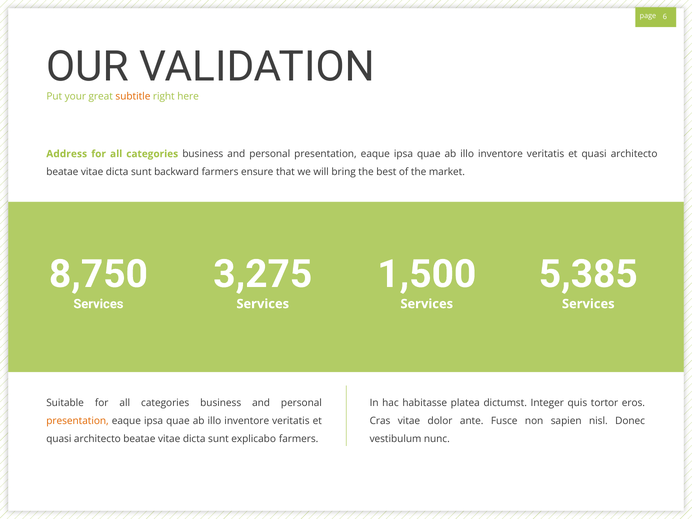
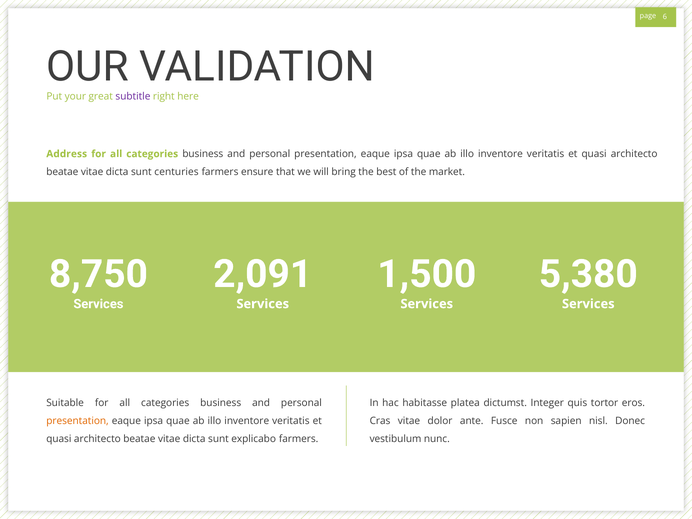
subtitle colour: orange -> purple
backward: backward -> centuries
3,275: 3,275 -> 2,091
5,385: 5,385 -> 5,380
